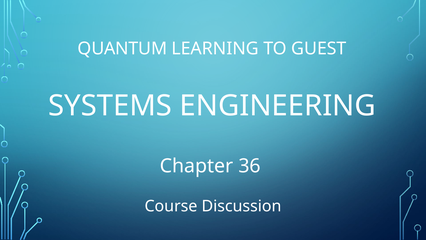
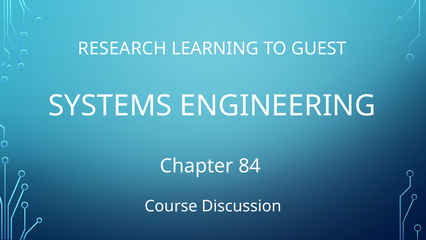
QUANTUM: QUANTUM -> RESEARCH
36: 36 -> 84
